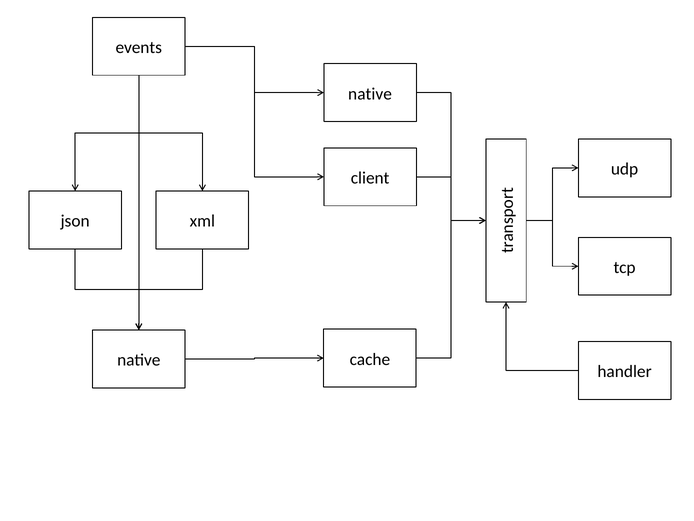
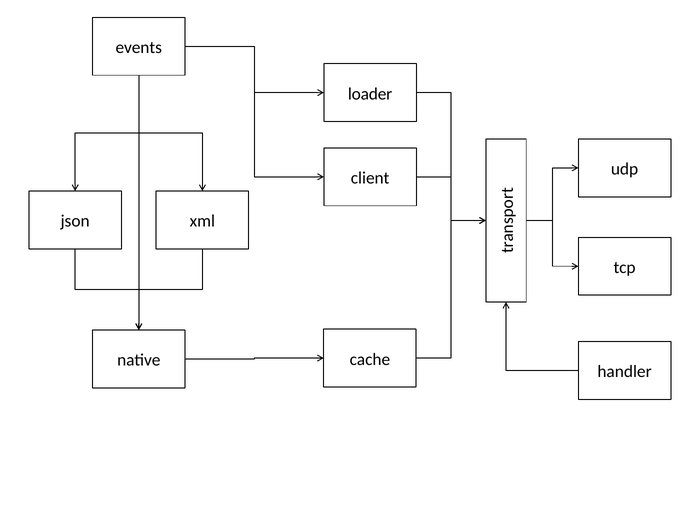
native at (370, 94): native -> loader
